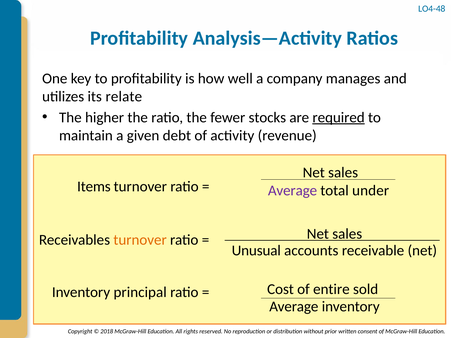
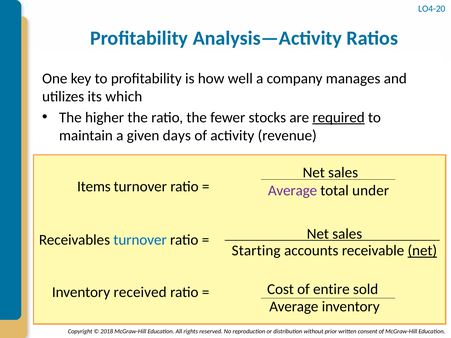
LO4-48: LO4-48 -> LO4-20
relate: relate -> which
debt: debt -> days
turnover at (140, 240) colour: orange -> blue
Unusual: Unusual -> Starting
net at (422, 251) underline: none -> present
principal: principal -> received
